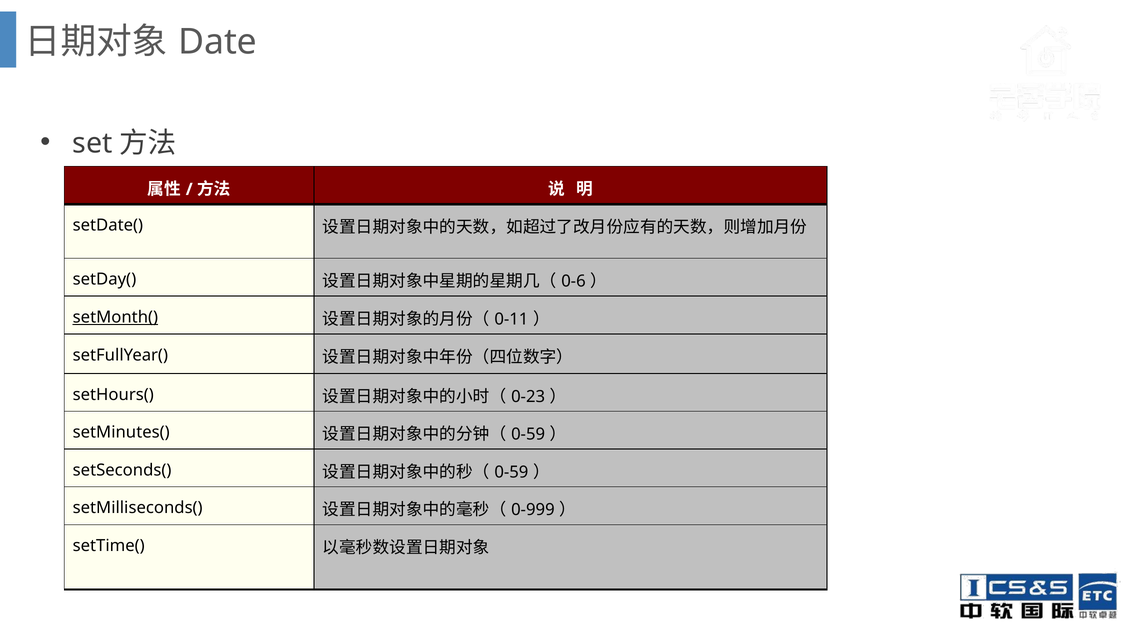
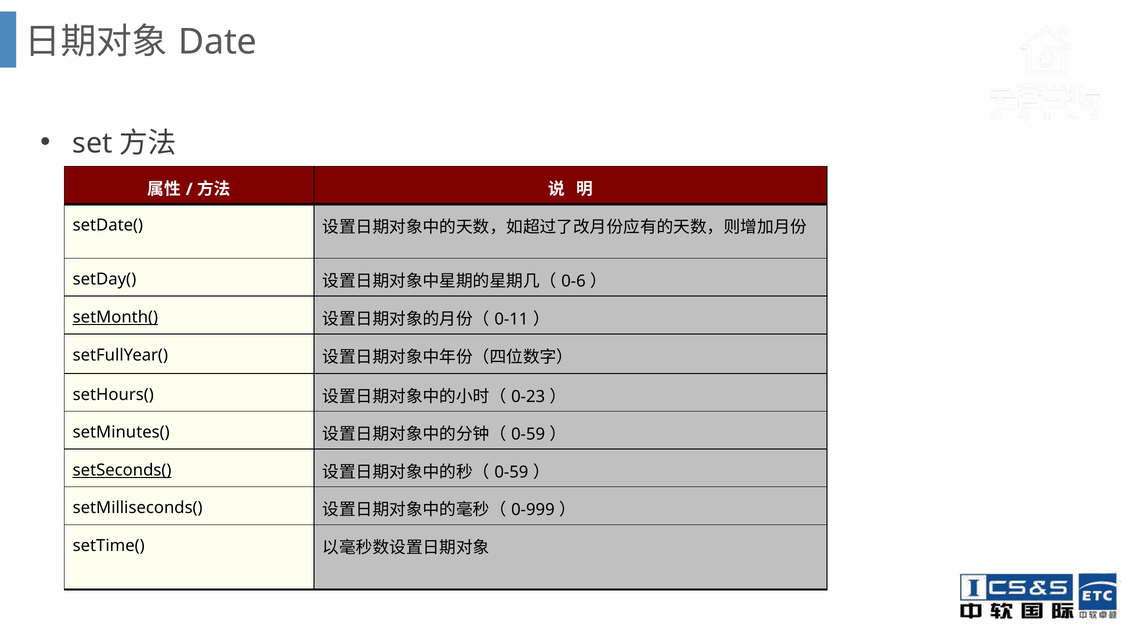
setSeconds( underline: none -> present
